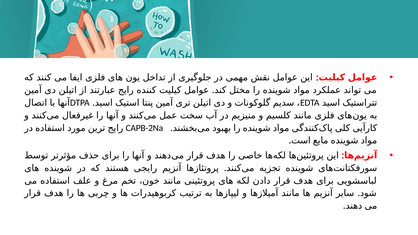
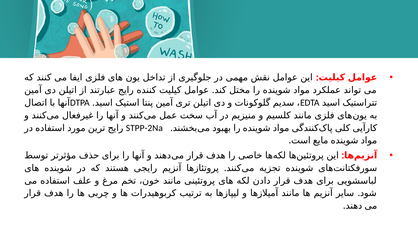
CAPB-2Na: CAPB-2Na -> STPP-2Na
